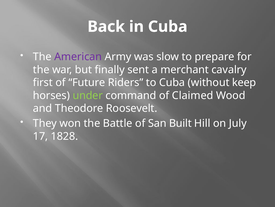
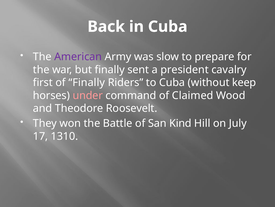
merchant: merchant -> president
of Future: Future -> Finally
under colour: light green -> pink
Built: Built -> Kind
1828: 1828 -> 1310
